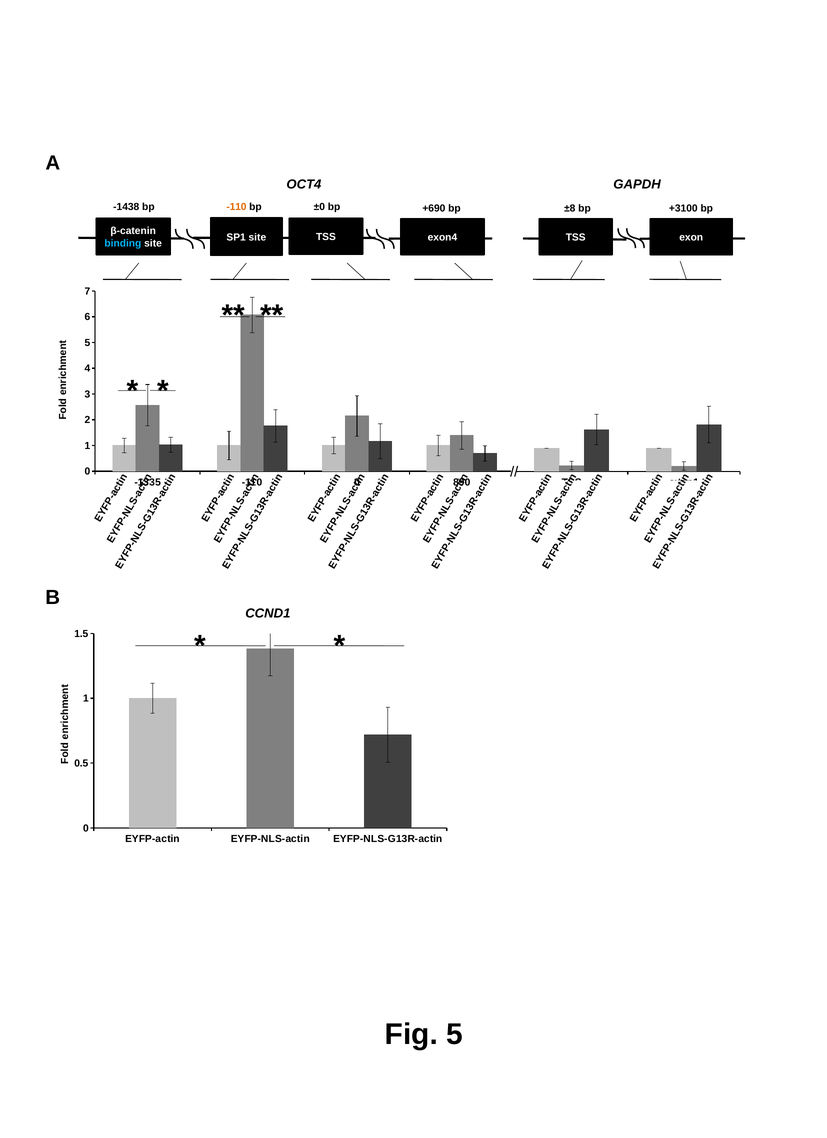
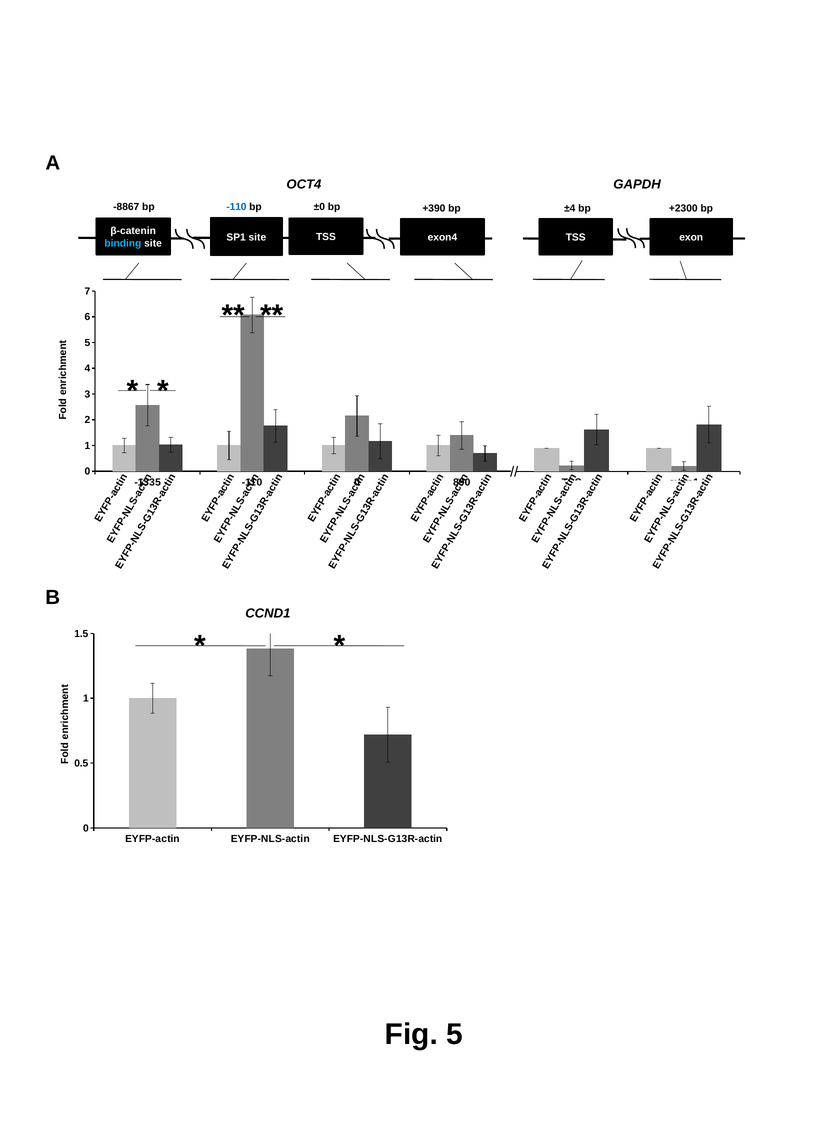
-1438: -1438 -> -8867
-110 at (236, 207) colour: orange -> blue
+690: +690 -> +390
±8: ±8 -> ±4
+3100: +3100 -> +2300
